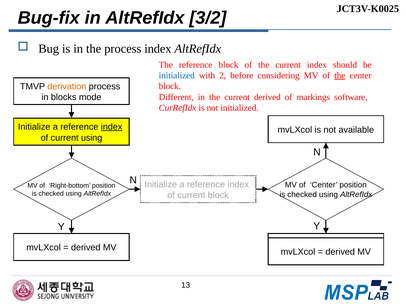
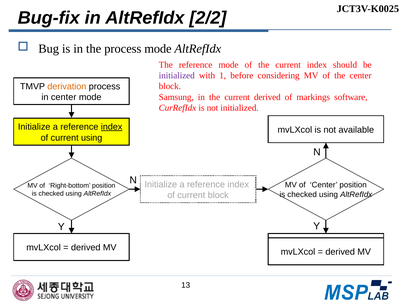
3/2: 3/2 -> 2/2
process index: index -> mode
reference block: block -> mode
initialized at (177, 76) colour: blue -> purple
2: 2 -> 1
the at (340, 76) underline: present -> none
in blocks: blocks -> center
Different: Different -> Samsung
